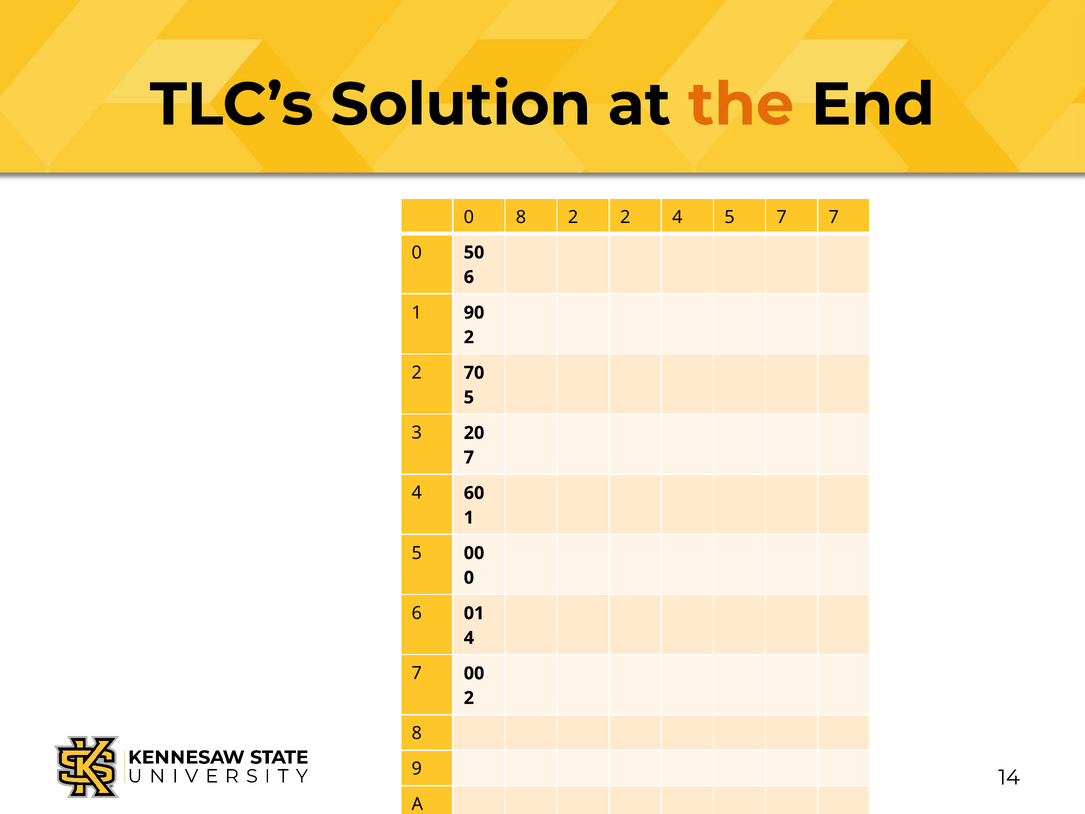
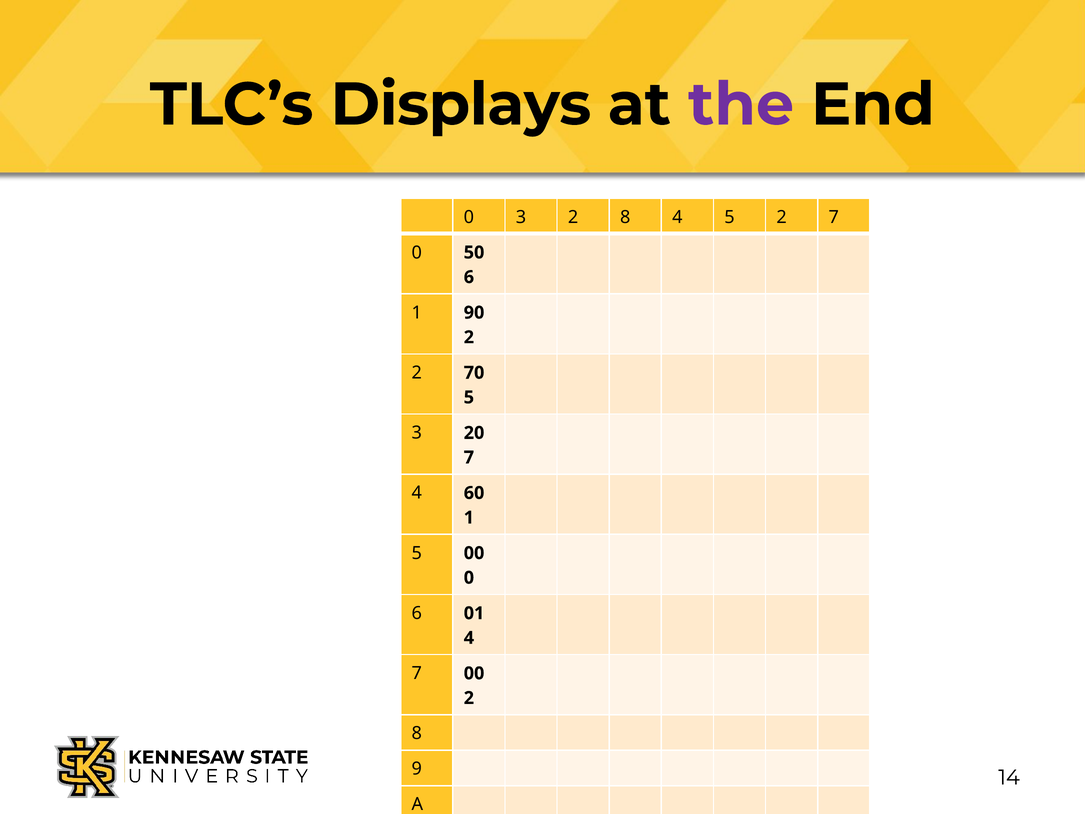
Solution: Solution -> Displays
the colour: orange -> purple
0 8: 8 -> 3
2 at (625, 217): 2 -> 8
5 7: 7 -> 2
